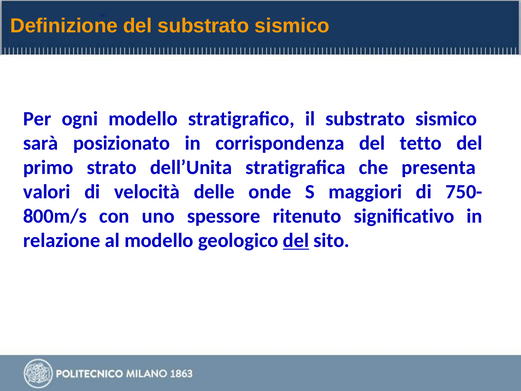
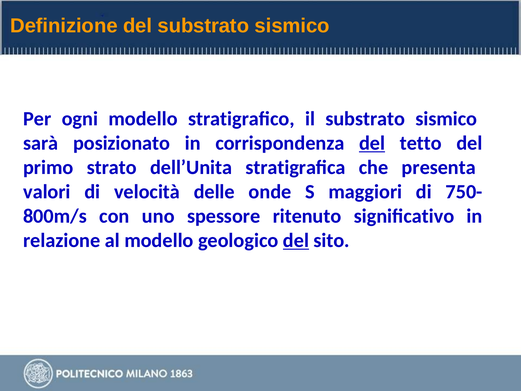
del at (372, 143) underline: none -> present
